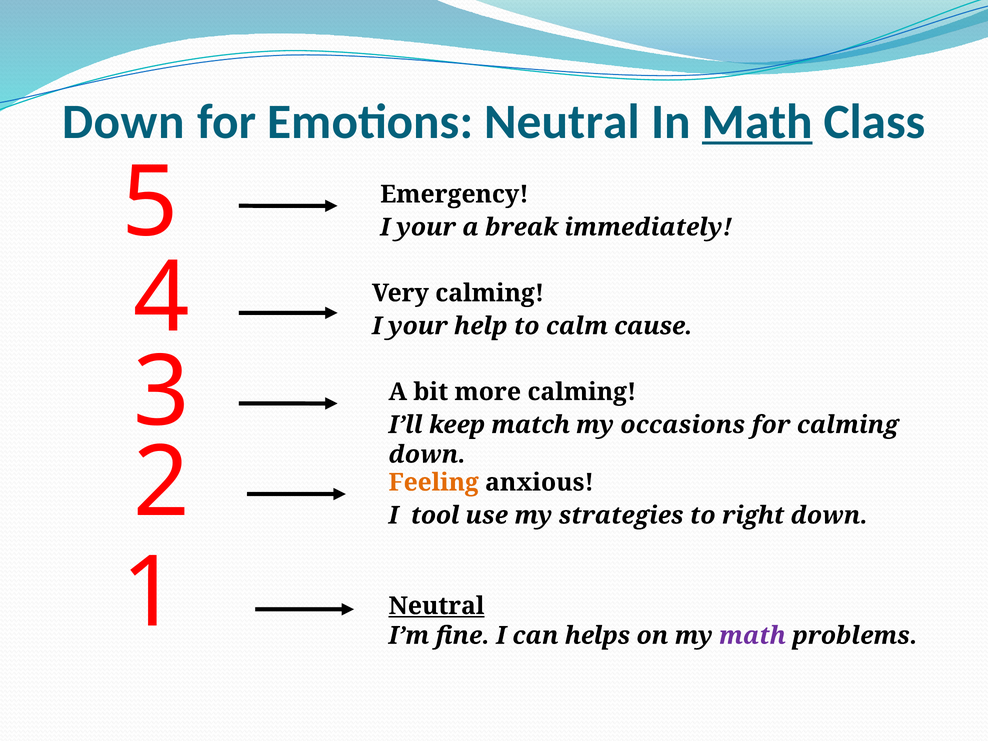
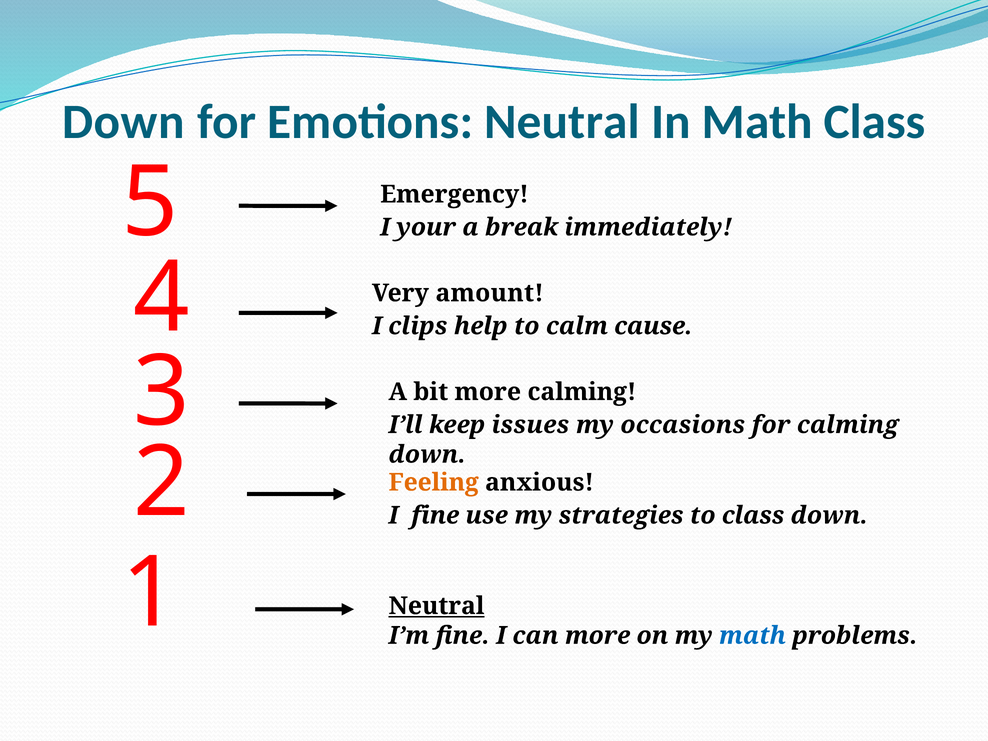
Math at (757, 122) underline: present -> none
Very calming: calming -> amount
your at (418, 326): your -> clips
match: match -> issues
I tool: tool -> fine
to right: right -> class
can helps: helps -> more
math at (752, 636) colour: purple -> blue
